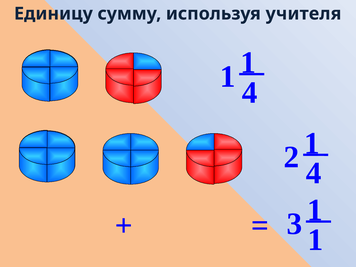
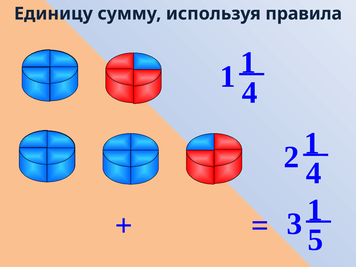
учителя: учителя -> правила
1 at (315, 240): 1 -> 5
